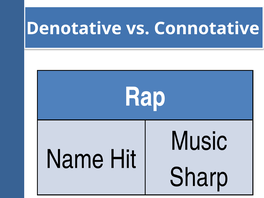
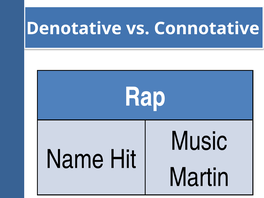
Sharp: Sharp -> Martin
